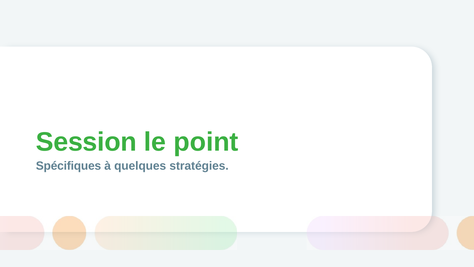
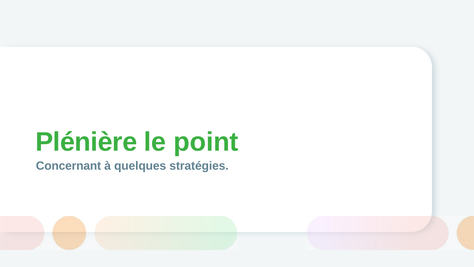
Session: Session -> Plénière
Spécifiques: Spécifiques -> Concernant
